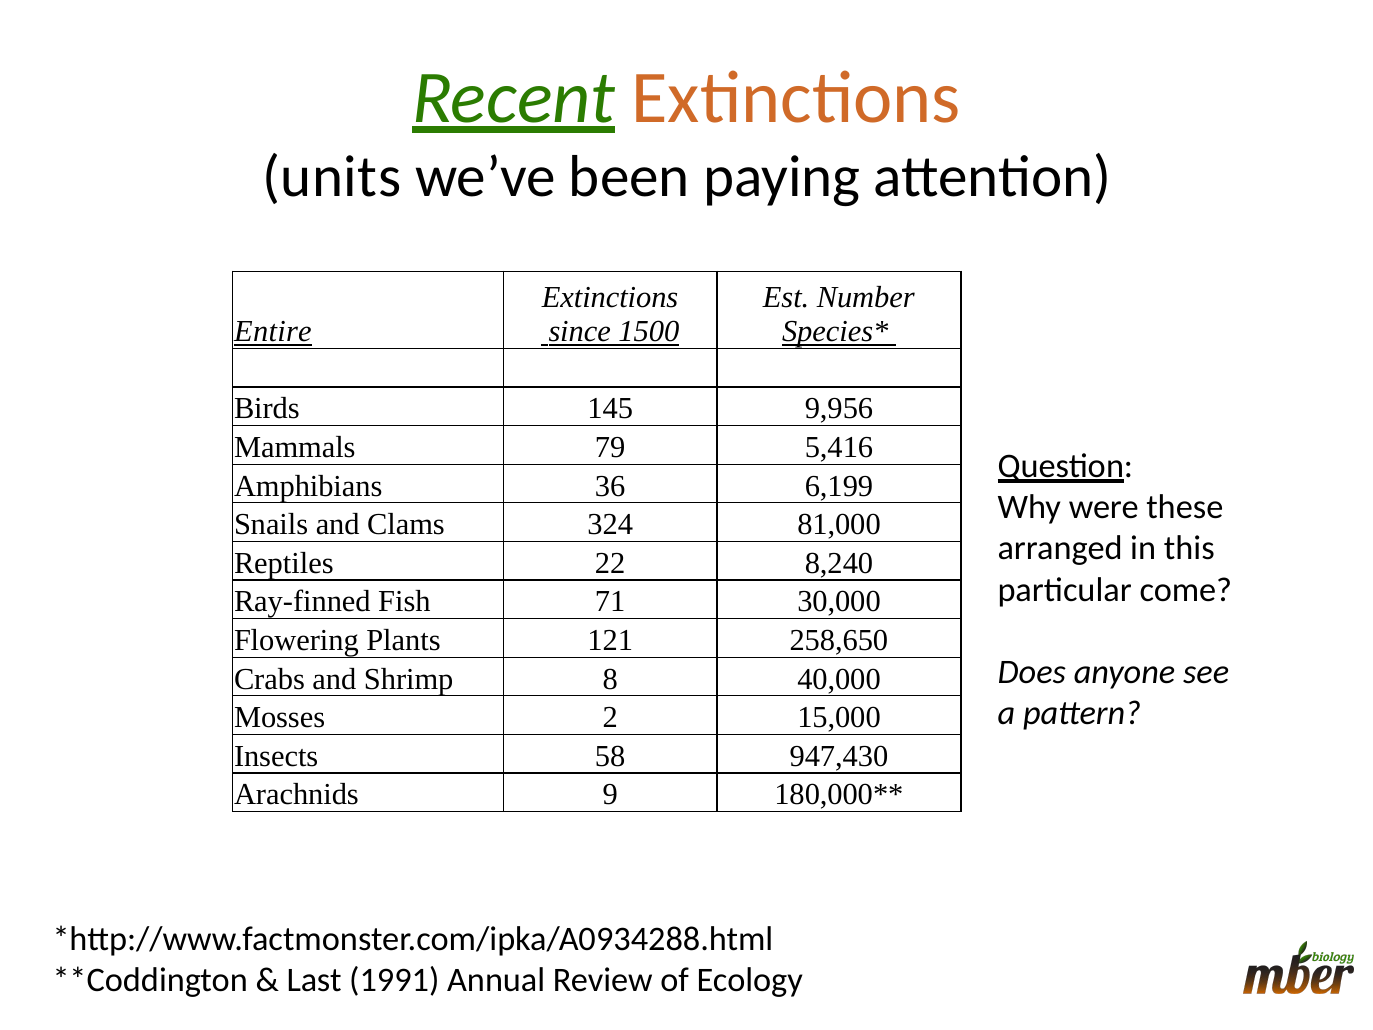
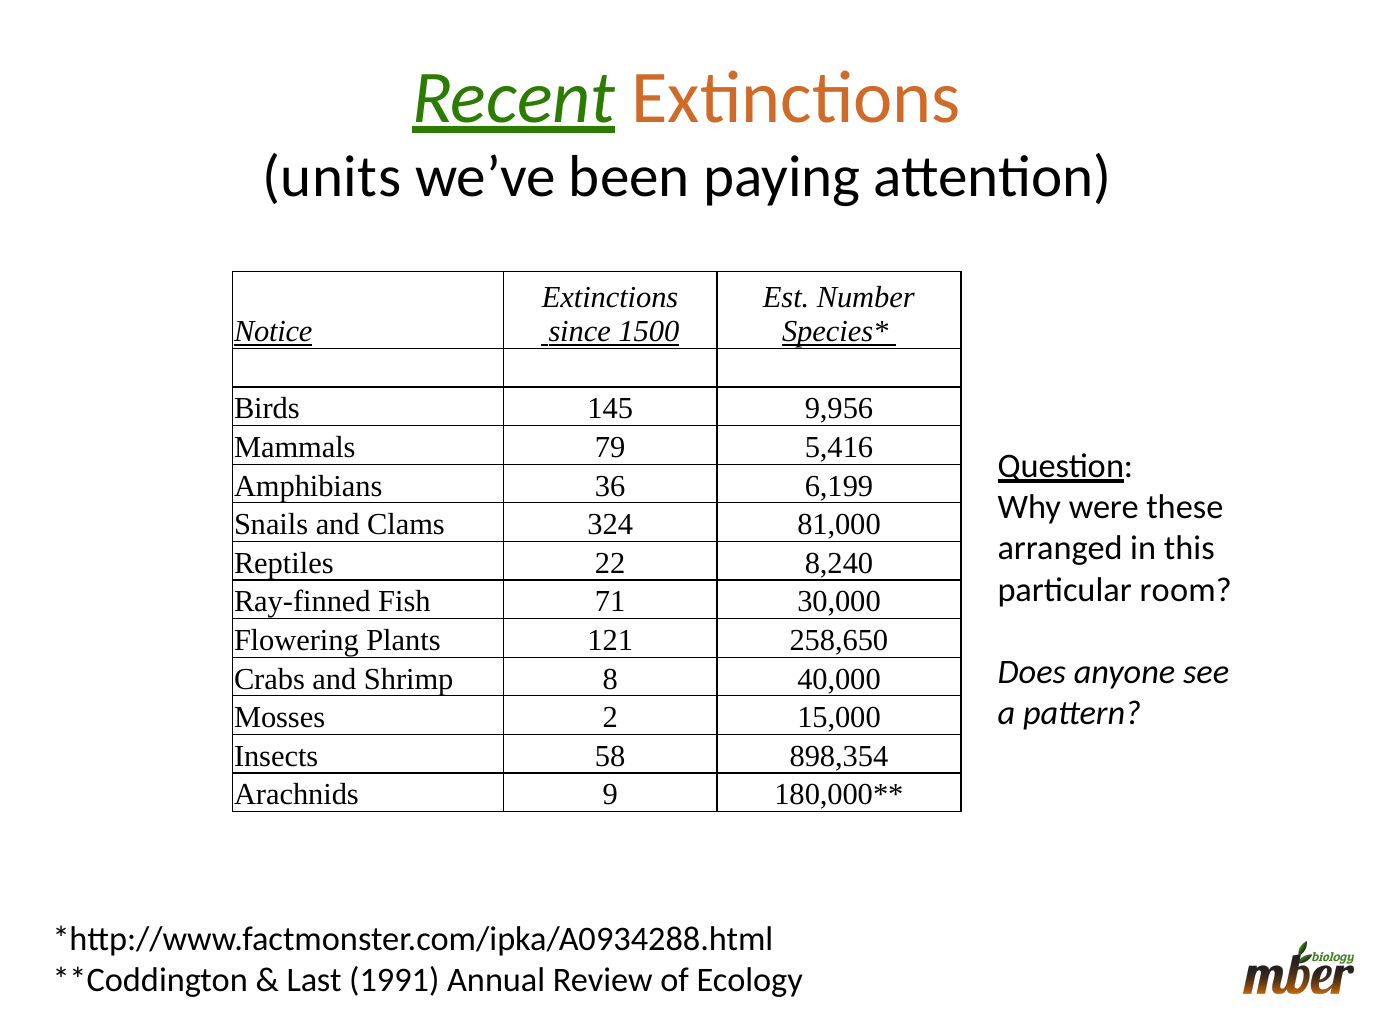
Entire: Entire -> Notice
come: come -> room
947,430: 947,430 -> 898,354
